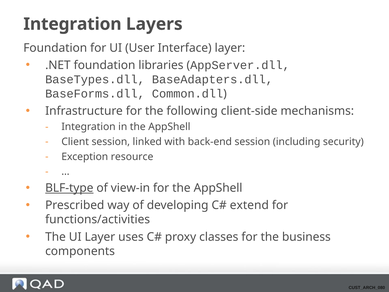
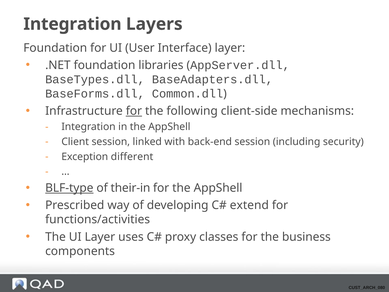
for at (134, 111) underline: none -> present
resource: resource -> different
view-in: view-in -> their-in
